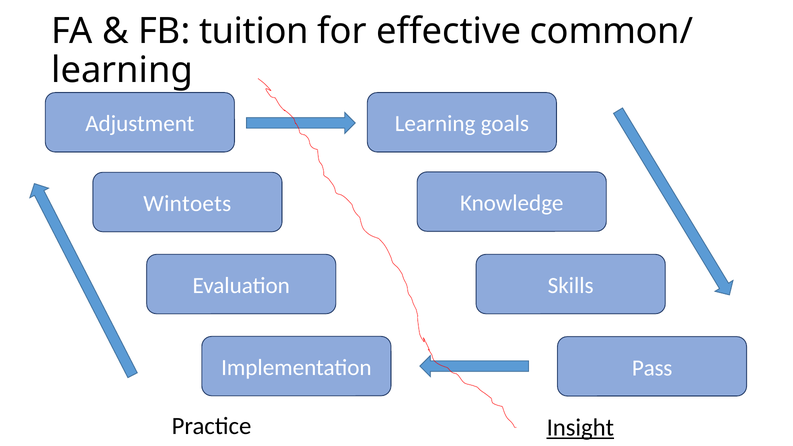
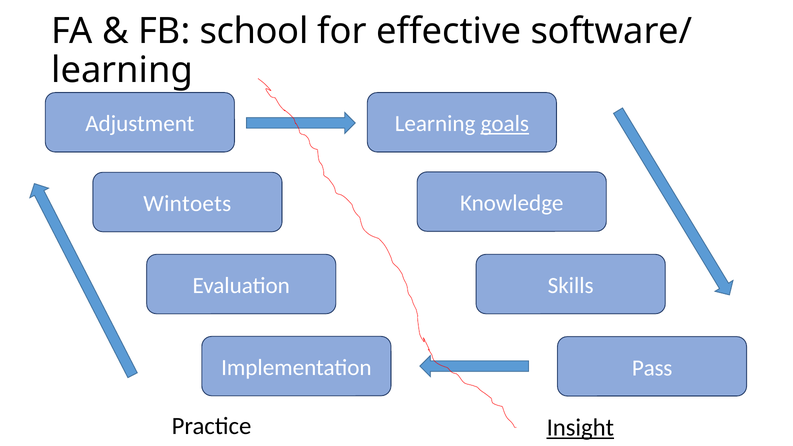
tuition: tuition -> school
common/: common/ -> software/
goals underline: none -> present
